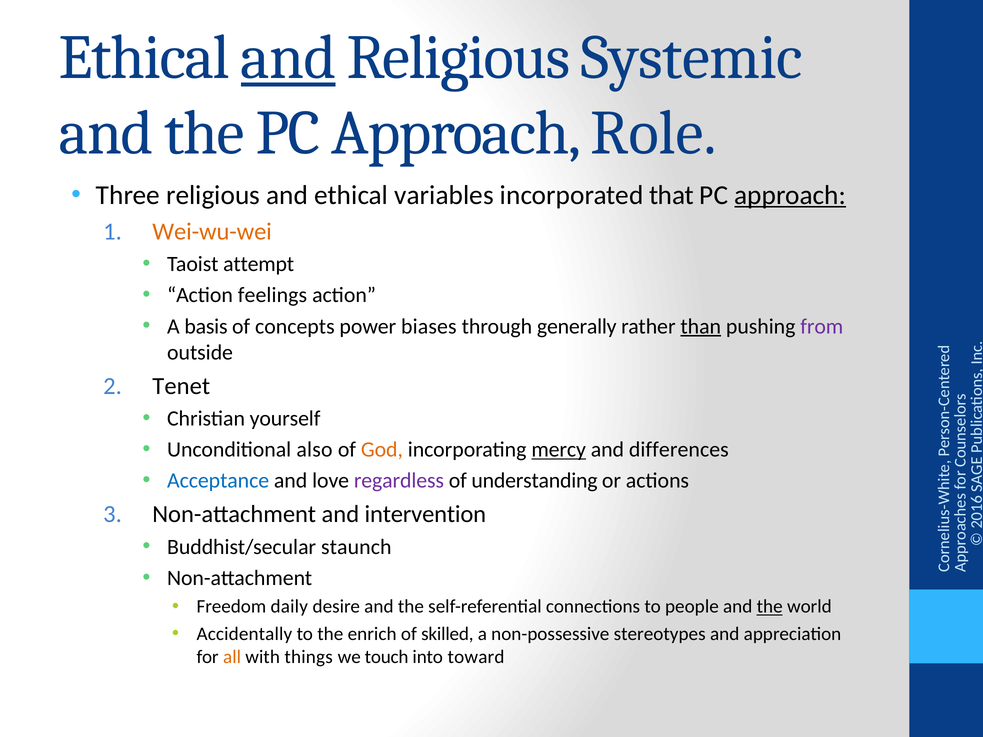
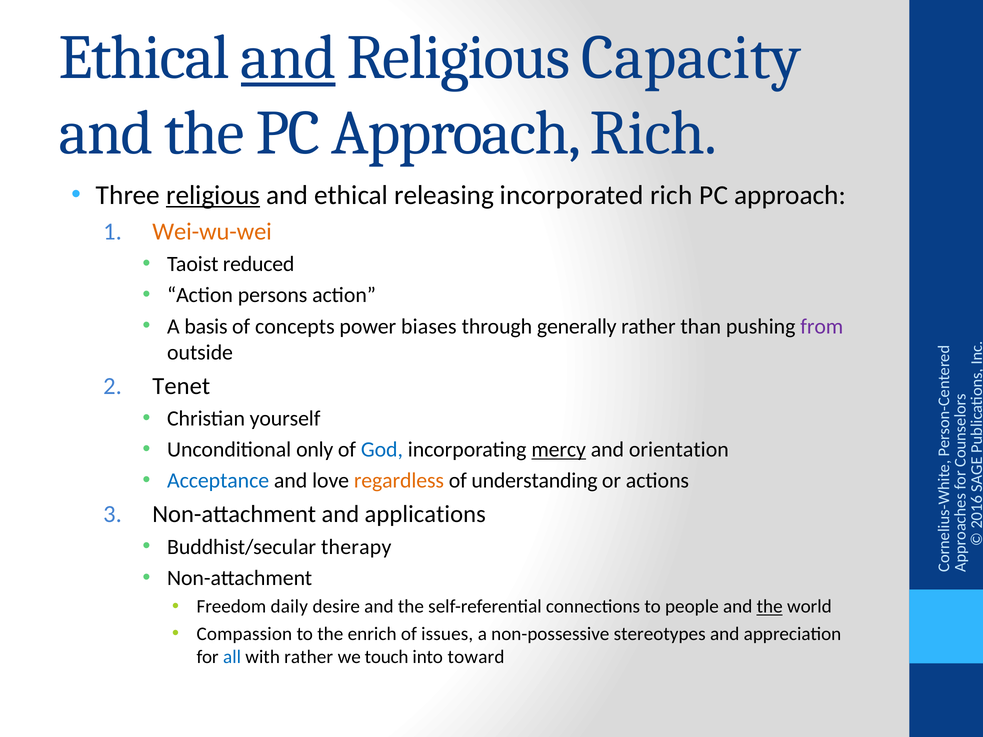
Systemic: Systemic -> Capacity
Approach Role: Role -> Rich
religious at (213, 195) underline: none -> present
variables: variables -> releasing
incorporated that: that -> rich
approach at (790, 195) underline: present -> none
attempt: attempt -> reduced
feelings: feelings -> persons
than underline: present -> none
also: also -> only
God colour: orange -> blue
differences: differences -> orientation
regardless colour: purple -> orange
intervention: intervention -> applications
staunch: staunch -> therapy
Accidentally: Accidentally -> Compassion
skilled: skilled -> issues
all colour: orange -> blue
with things: things -> rather
